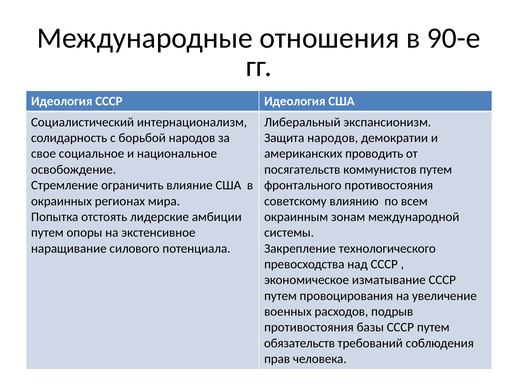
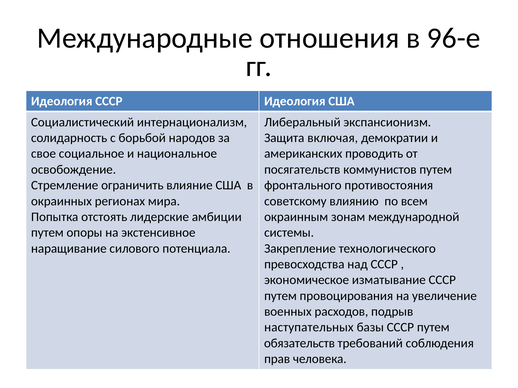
90-е: 90-е -> 96-е
Защита народов: народов -> включая
противостояния at (309, 328): противостояния -> наступательных
